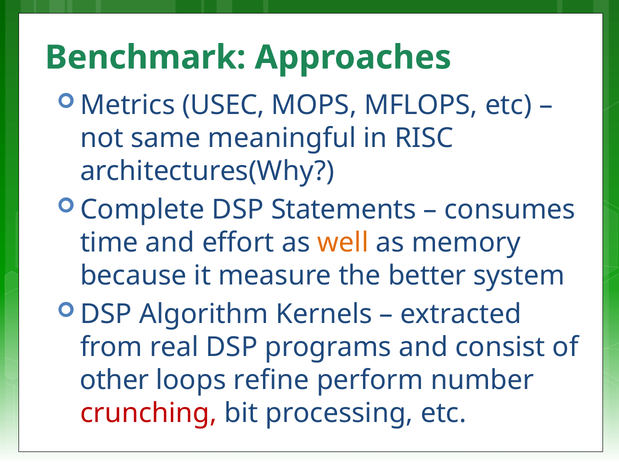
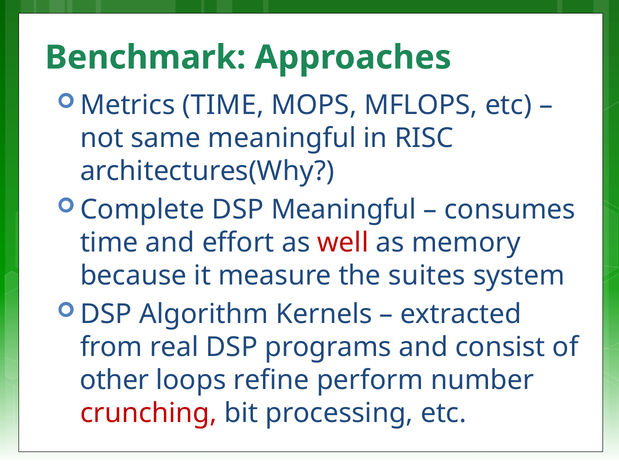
Metrics USEC: USEC -> TIME
DSP Statements: Statements -> Meaningful
well colour: orange -> red
better: better -> suites
